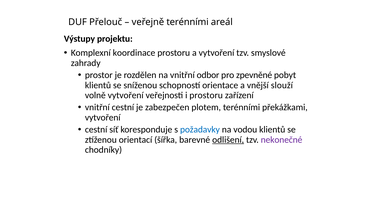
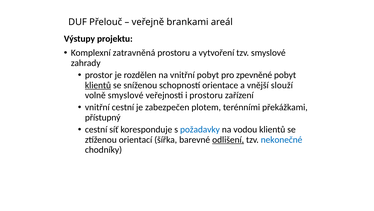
veřejně terénními: terénními -> brankami
koordinace: koordinace -> zatravněná
vnitřní odbor: odbor -> pobyt
klientů at (98, 85) underline: none -> present
volně vytvoření: vytvoření -> smyslové
vytvoření at (103, 117): vytvoření -> přístupný
nekonečné colour: purple -> blue
